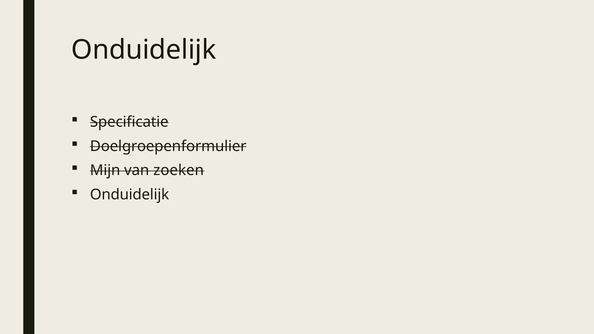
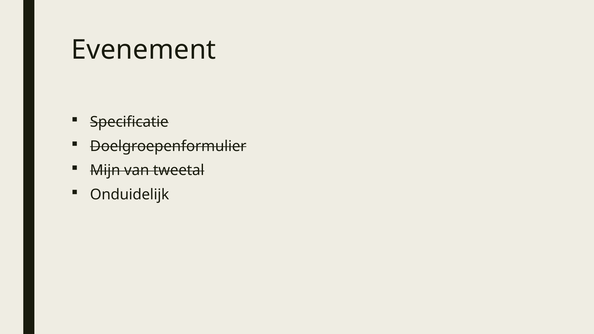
Onduidelijk at (144, 50): Onduidelijk -> Evenement
zoeken: zoeken -> tweetal
